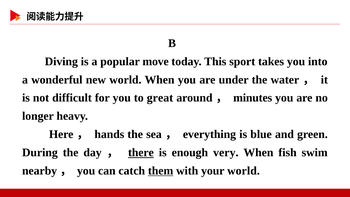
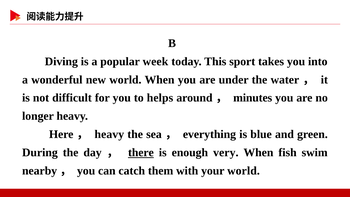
move: move -> week
great: great -> helps
hands at (109, 134): hands -> heavy
them underline: present -> none
